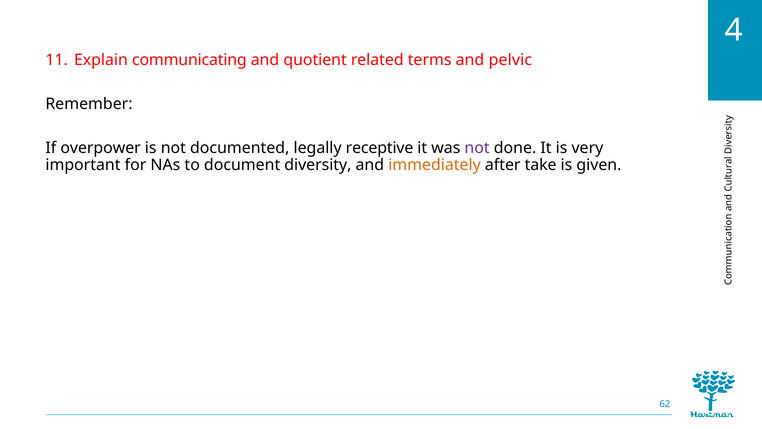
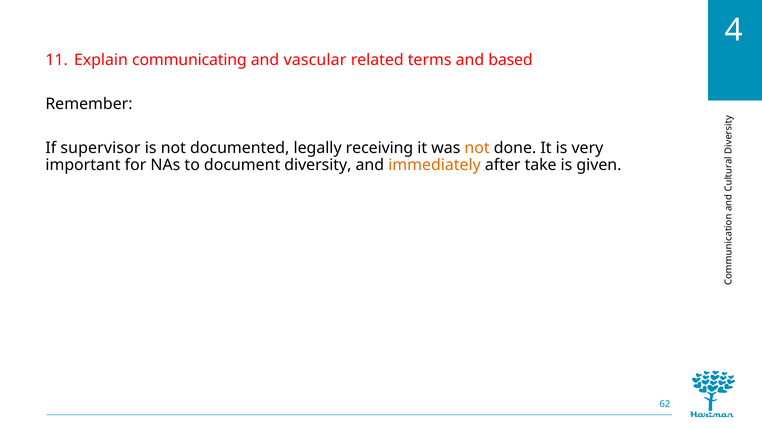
quotient: quotient -> vascular
pelvic: pelvic -> based
overpower: overpower -> supervisor
receptive: receptive -> receiving
not at (477, 148) colour: purple -> orange
